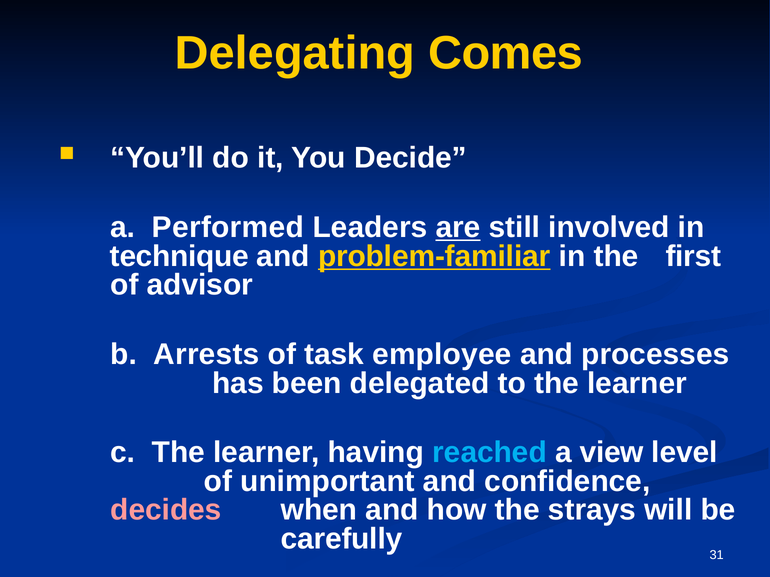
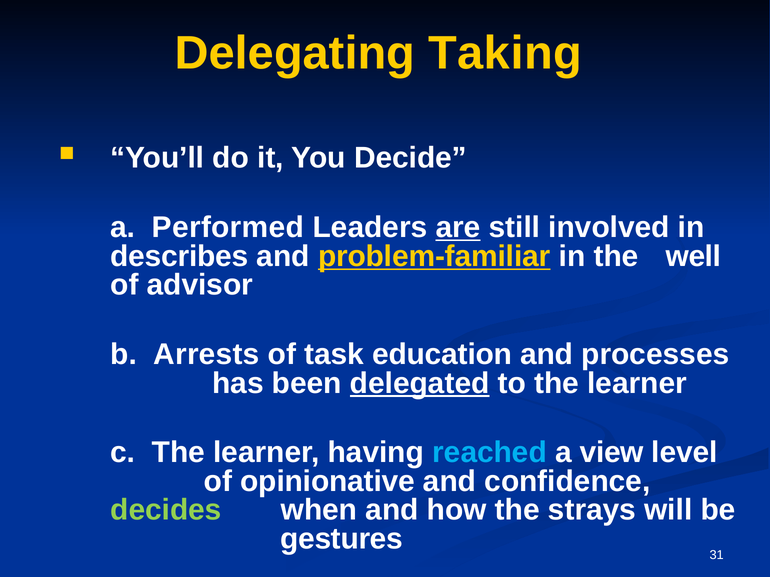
Comes: Comes -> Taking
technique: technique -> describes
first: first -> well
employee: employee -> education
delegated underline: none -> present
unimportant: unimportant -> opinionative
decides colour: pink -> light green
carefully: carefully -> gestures
